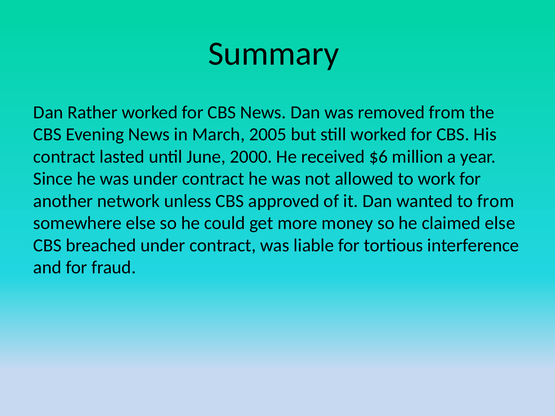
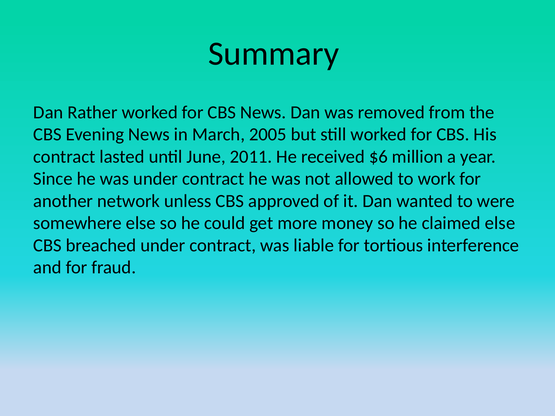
2000: 2000 -> 2011
to from: from -> were
